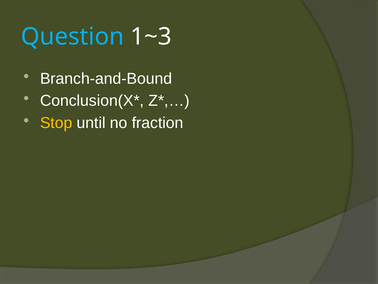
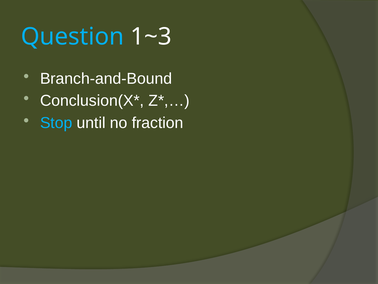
Stop colour: yellow -> light blue
